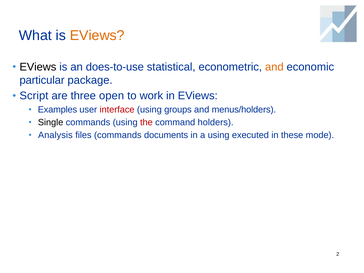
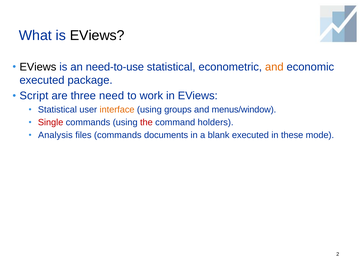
EViews at (97, 35) colour: orange -> black
does-to-use: does-to-use -> need-to-use
particular at (42, 80): particular -> executed
open: open -> need
Examples at (57, 110): Examples -> Statistical
interface colour: red -> orange
menus/holders: menus/holders -> menus/window
Single colour: black -> red
a using: using -> blank
